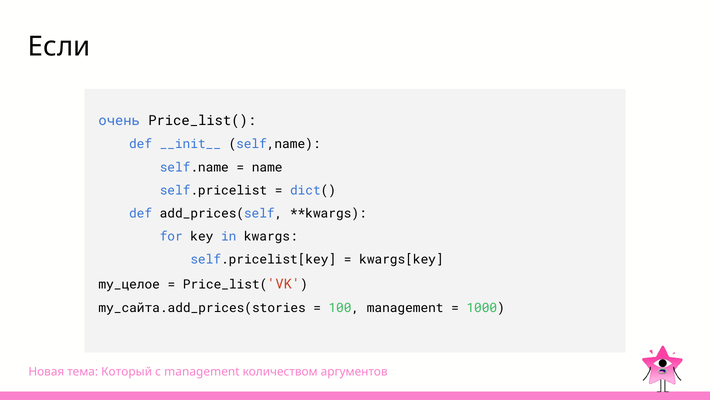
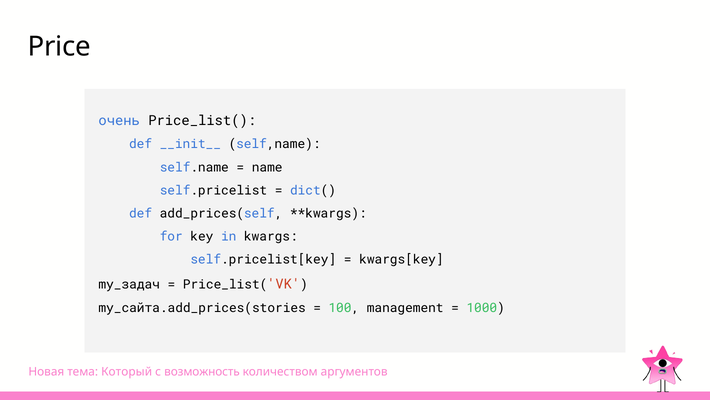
Если: Если -> Price
my_целое: my_целое -> my_задач
с management: management -> возможность
